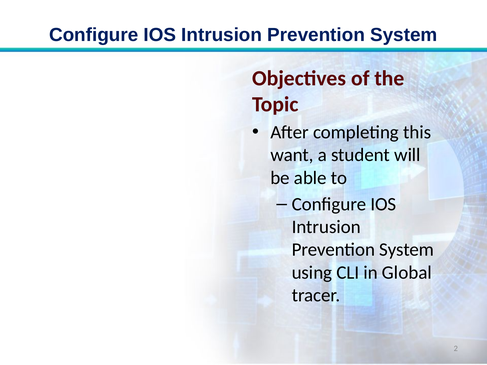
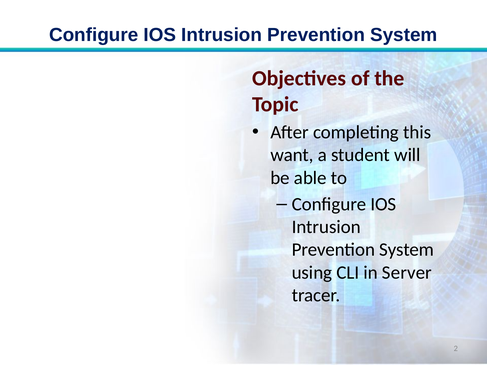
Global: Global -> Server
